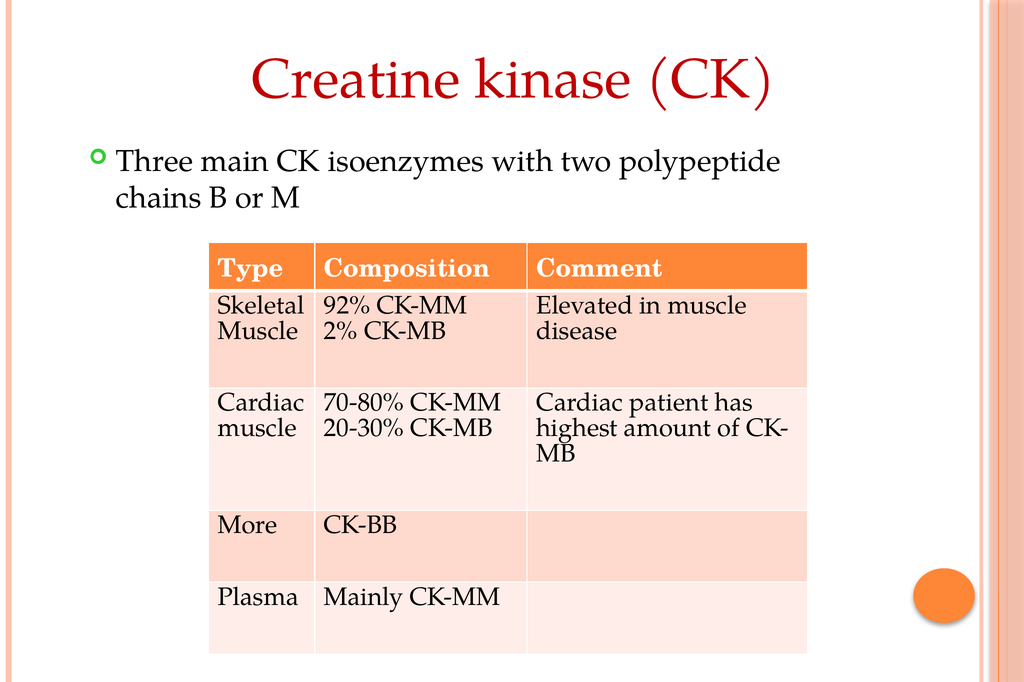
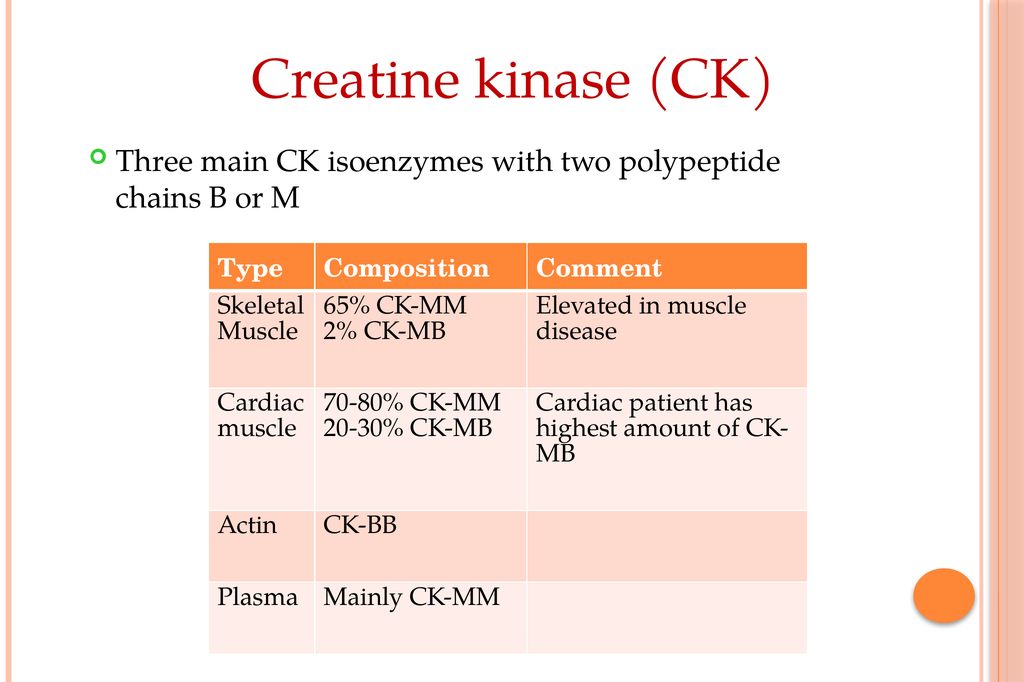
92%: 92% -> 65%
More: More -> Actin
